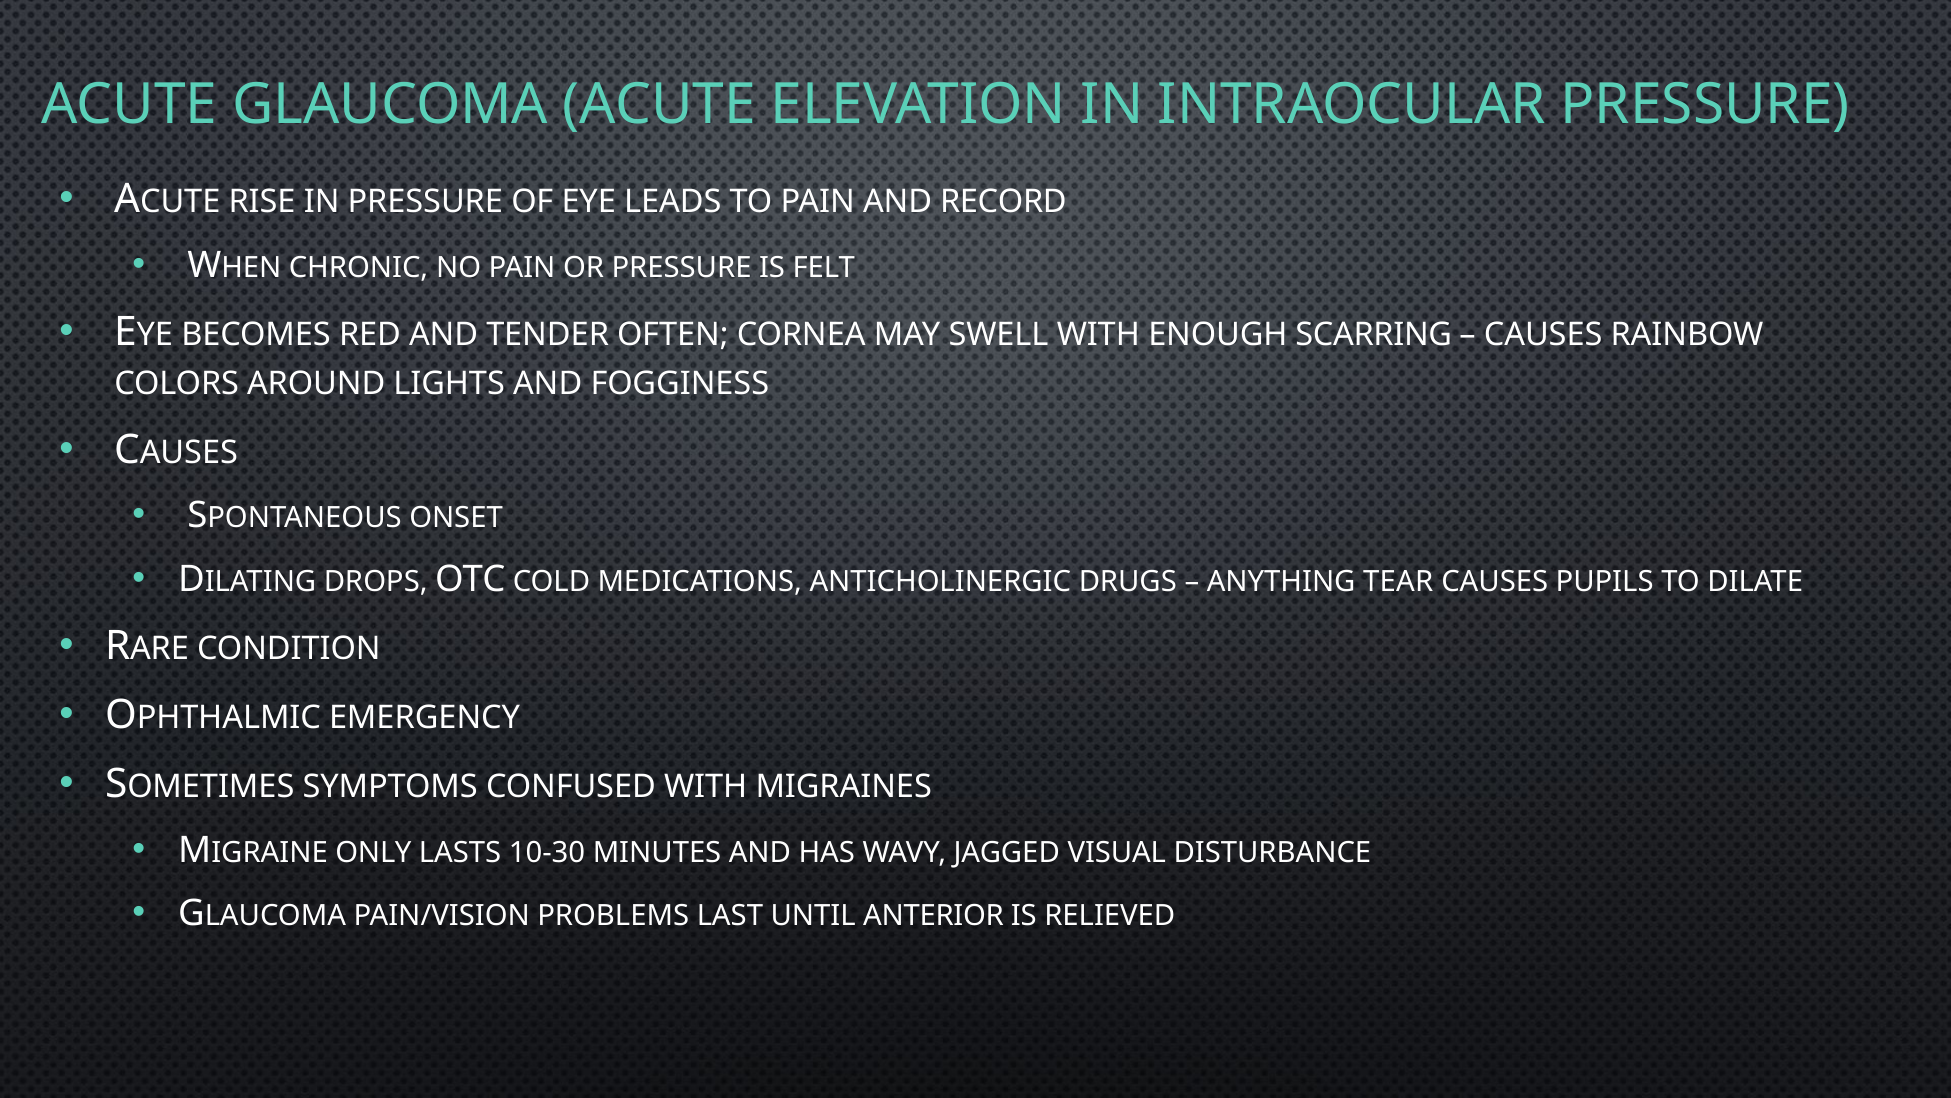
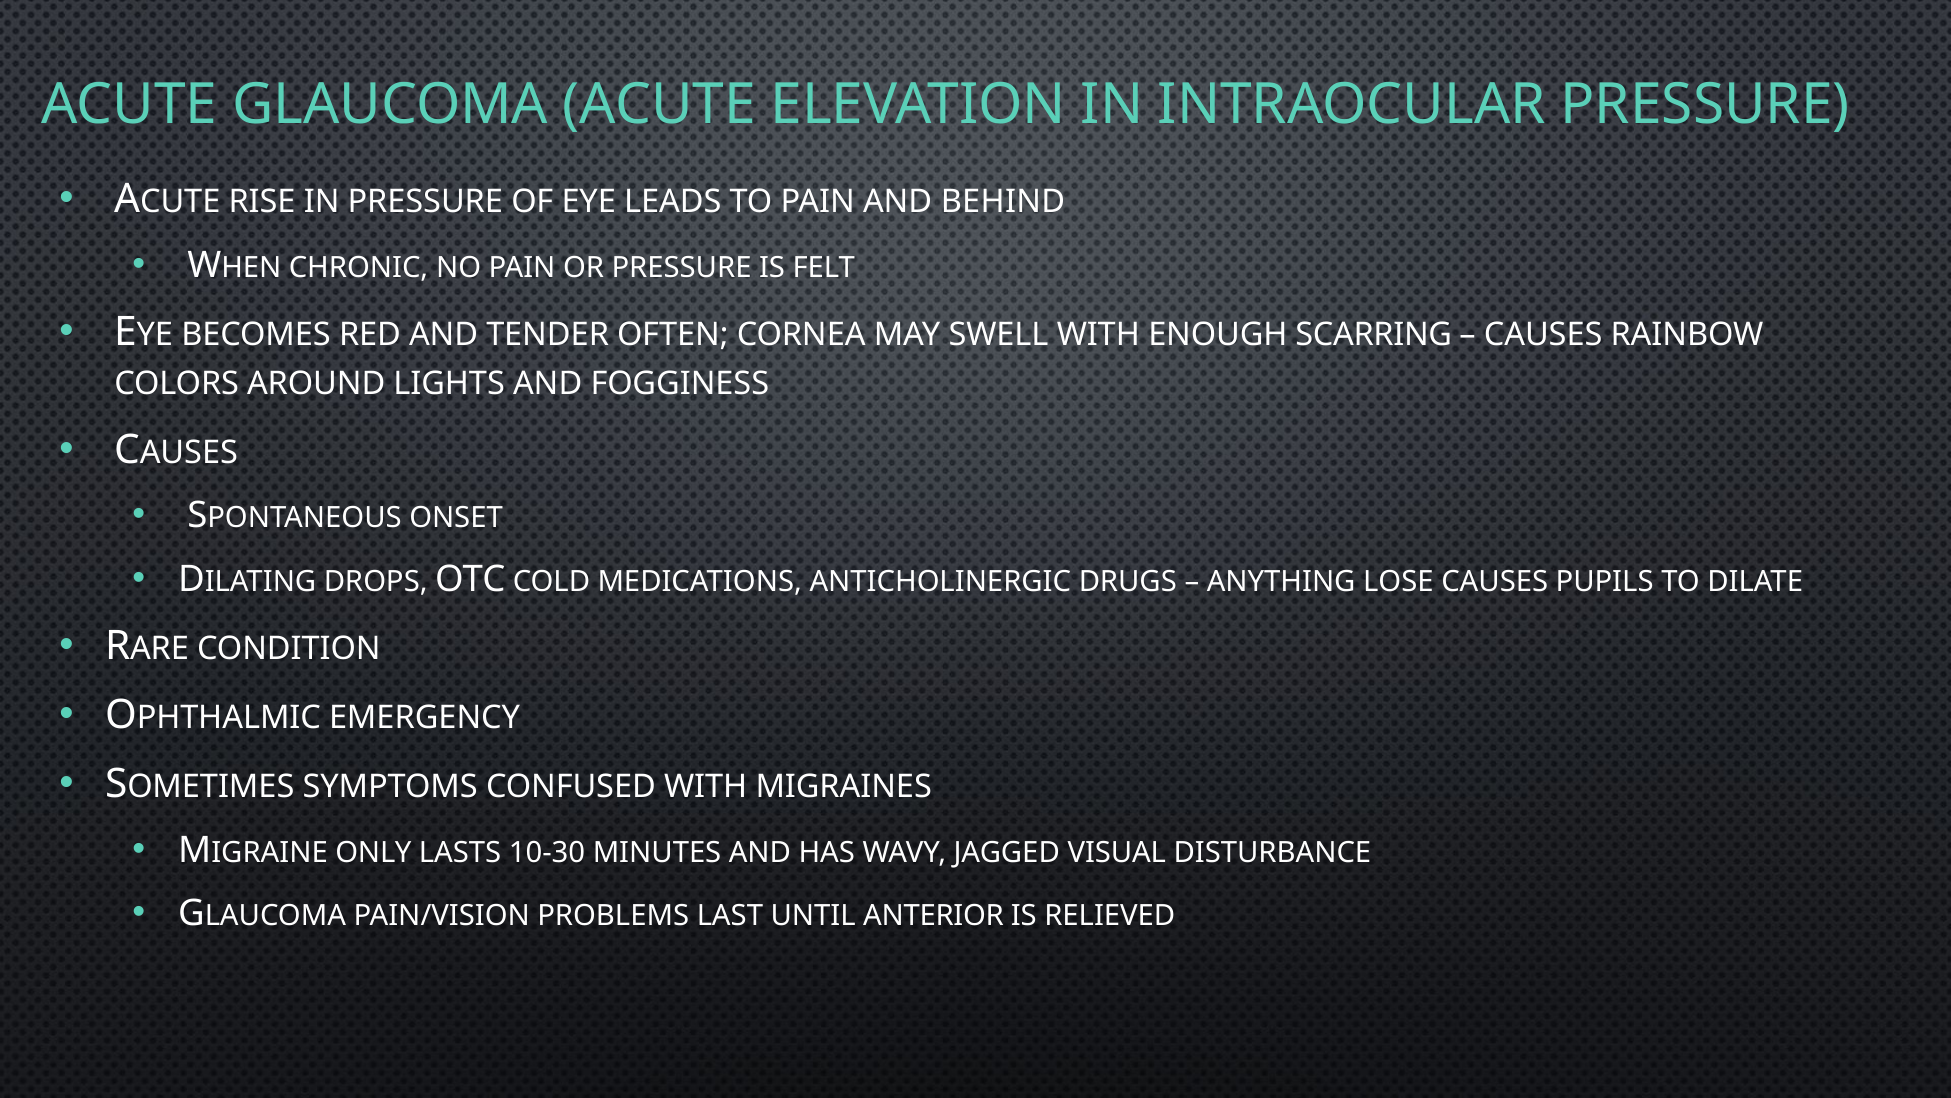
RECORD: RECORD -> BEHIND
TEAR: TEAR -> LOSE
